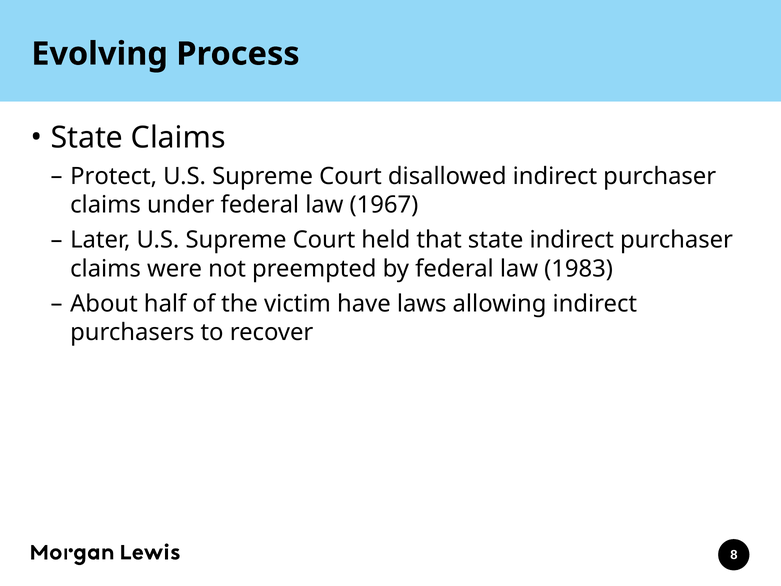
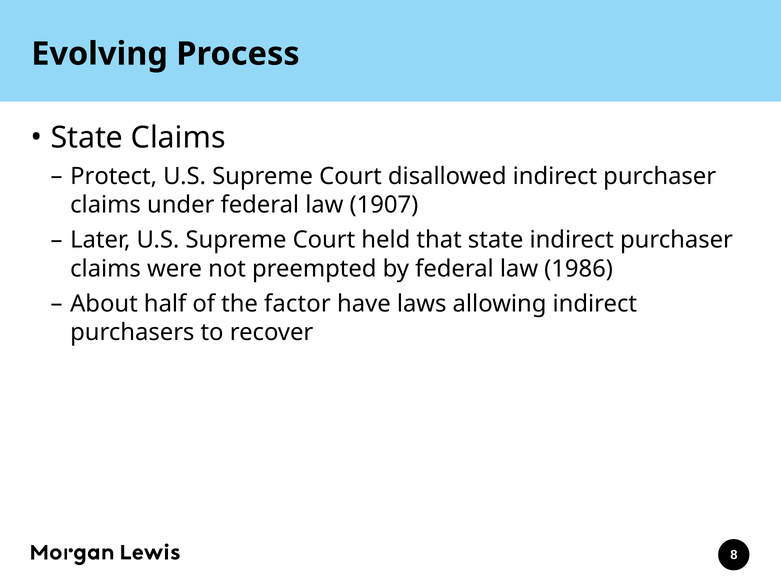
1967: 1967 -> 1907
1983: 1983 -> 1986
victim: victim -> factor
